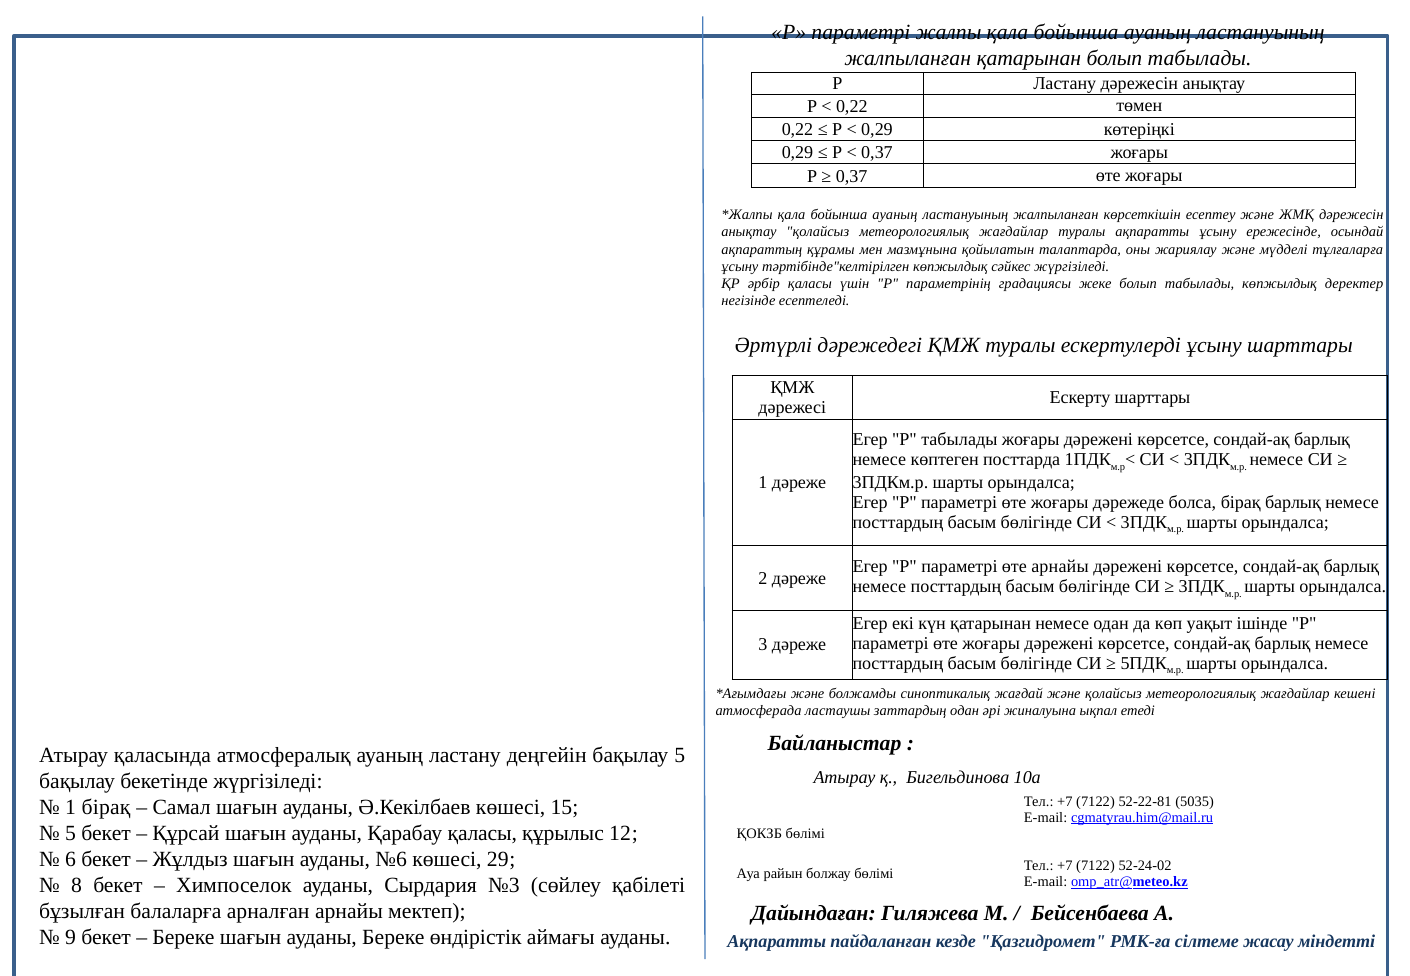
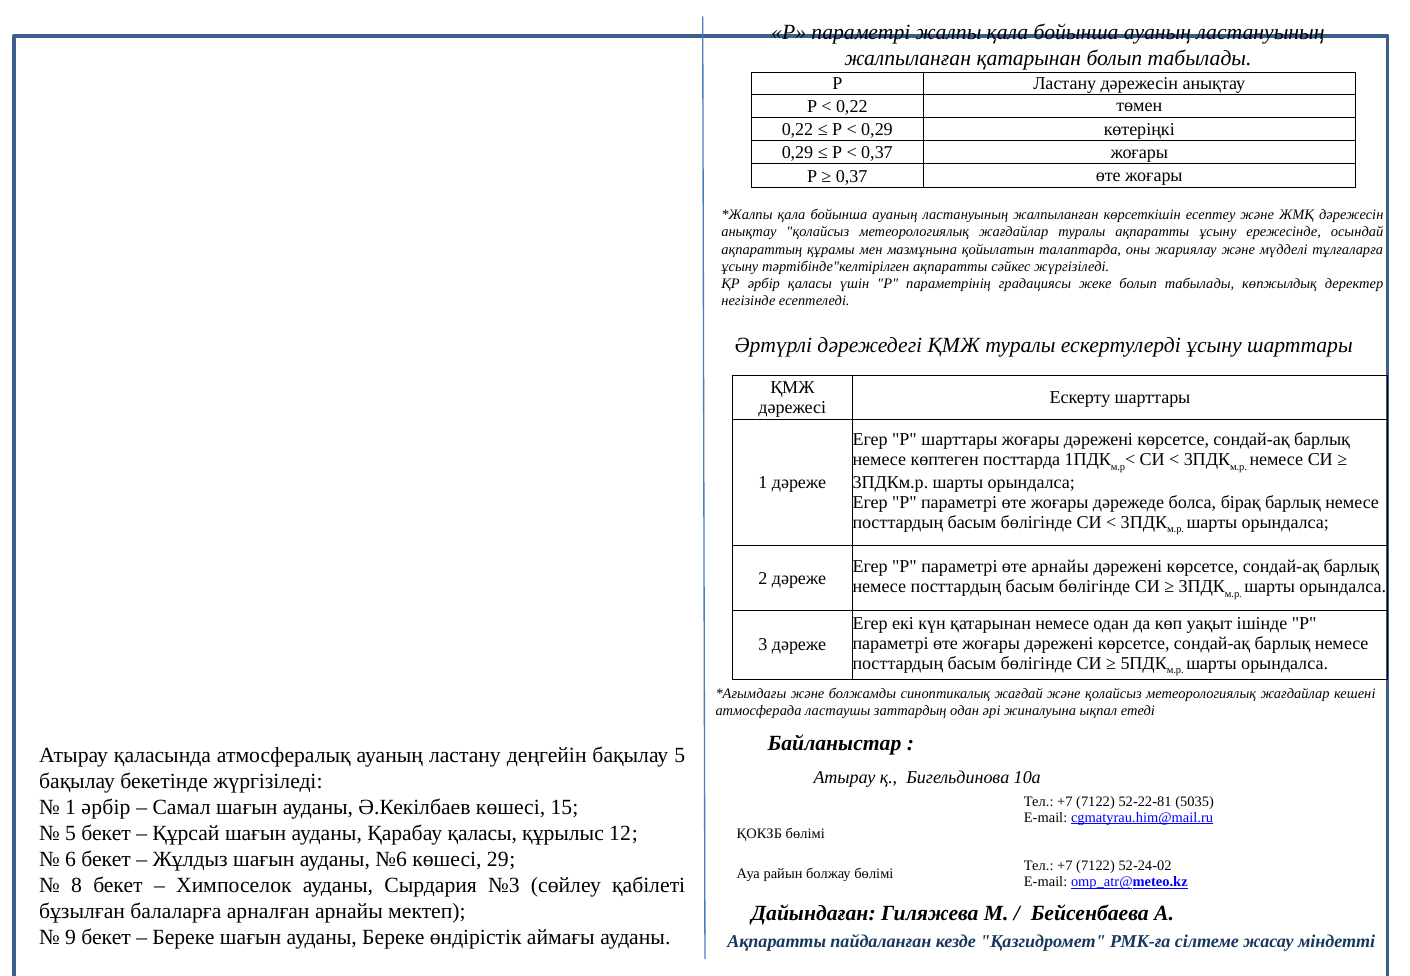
тәртібінде"келтірілген көпжылдық: көпжылдық -> ақпаратты
Р табылады: табылады -> шарттары
1 бірақ: бірақ -> әрбір
